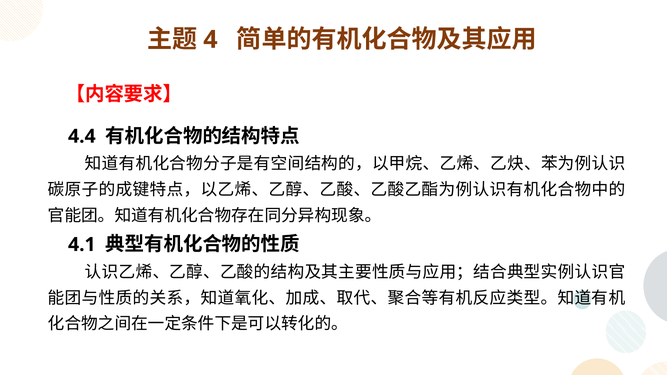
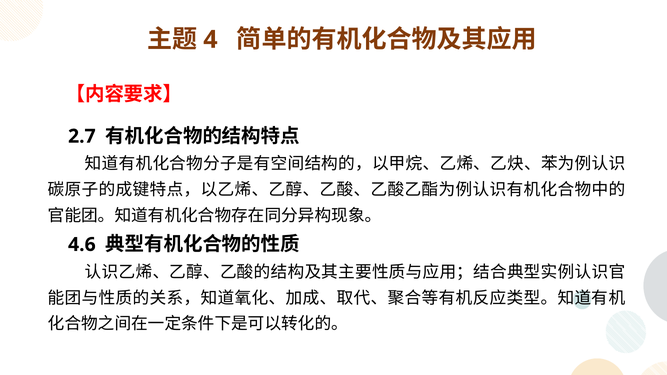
4.4: 4.4 -> 2.7
4.1: 4.1 -> 4.6
